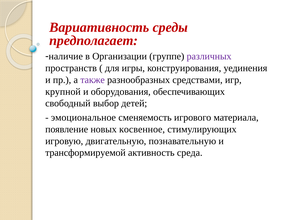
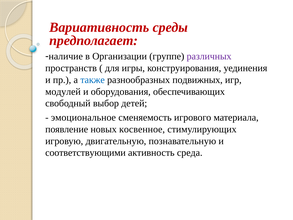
также colour: purple -> blue
средствами: средствами -> подвижных
крупной: крупной -> модулей
трансформируемой: трансформируемой -> соответствующими
